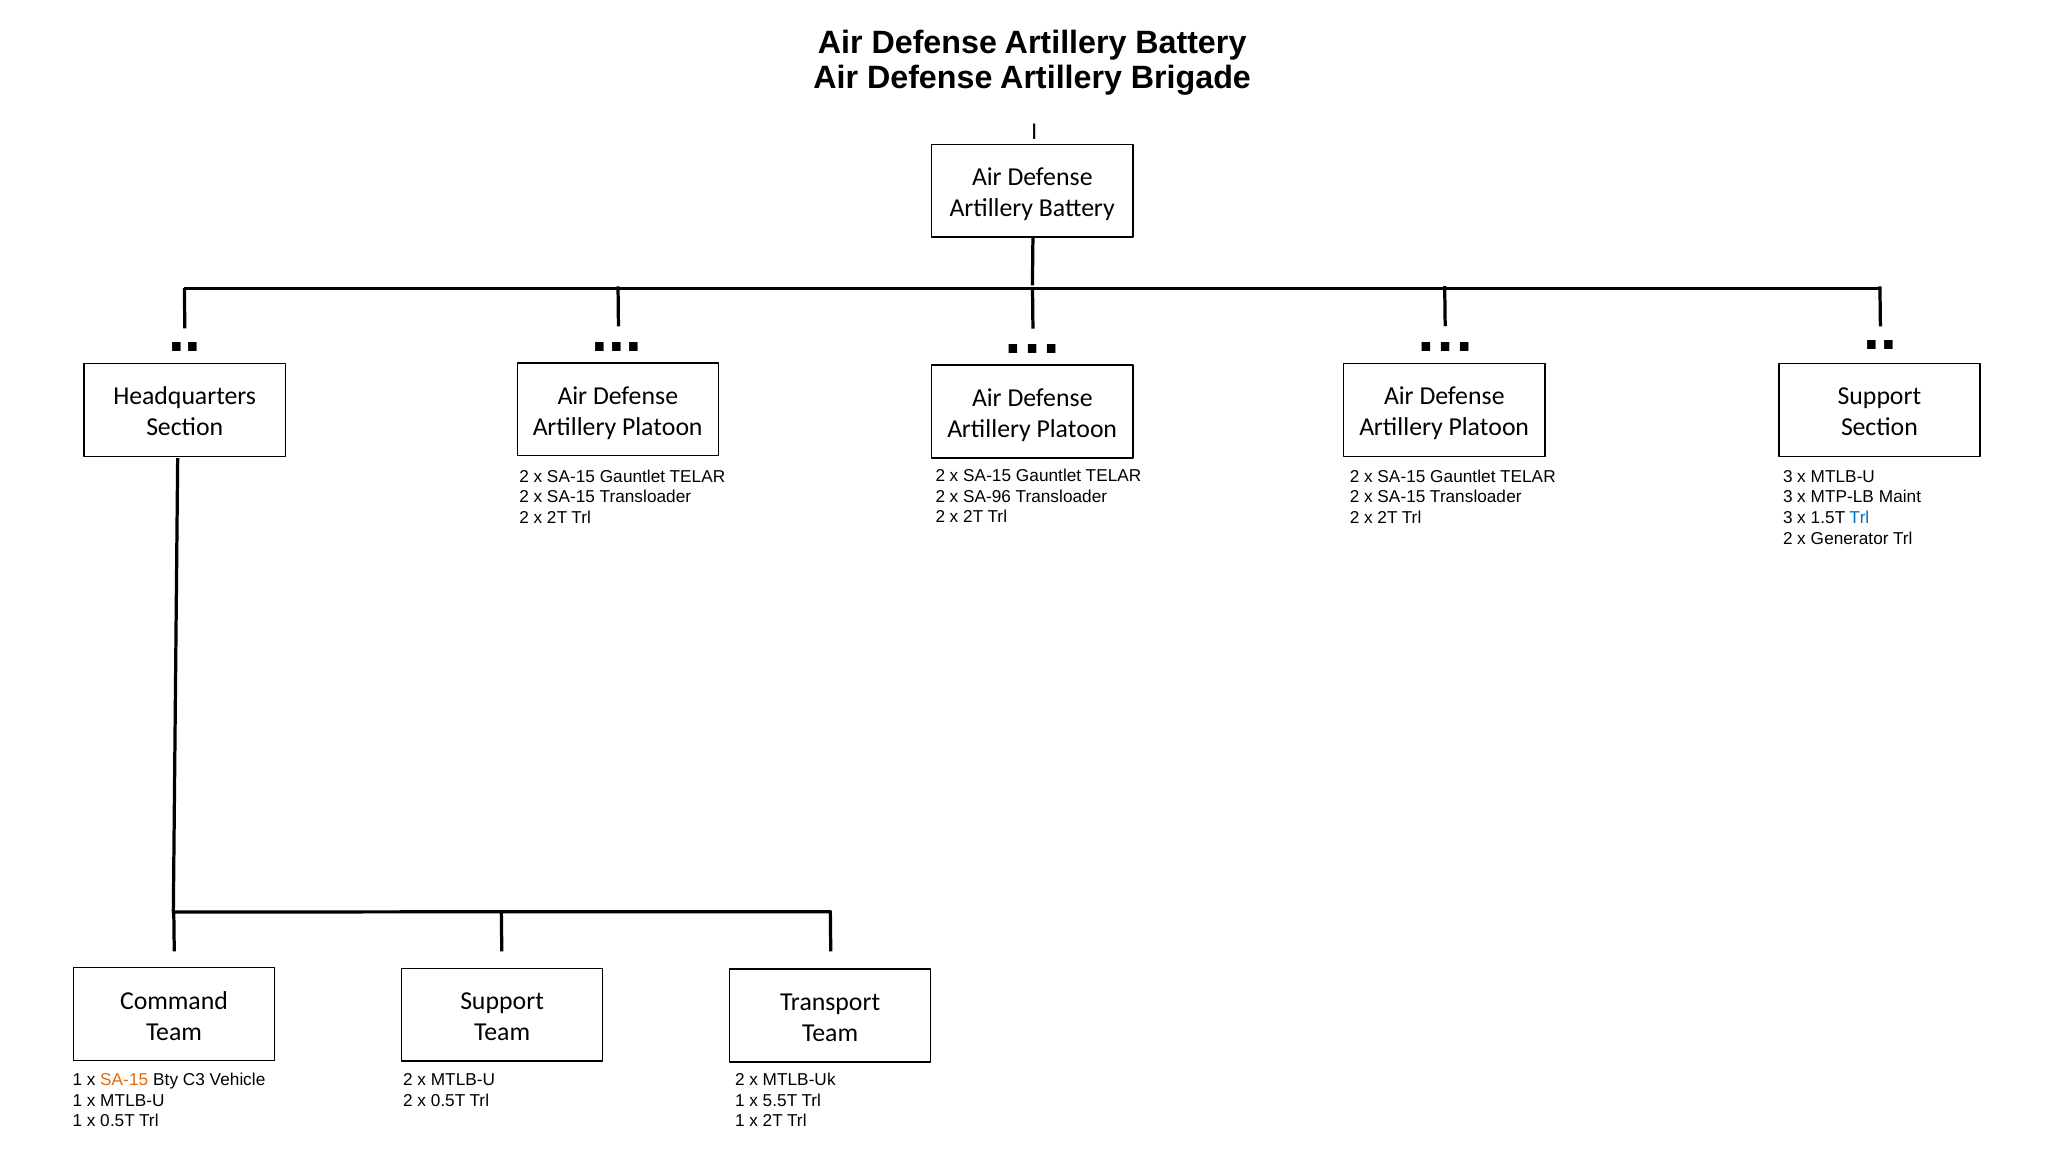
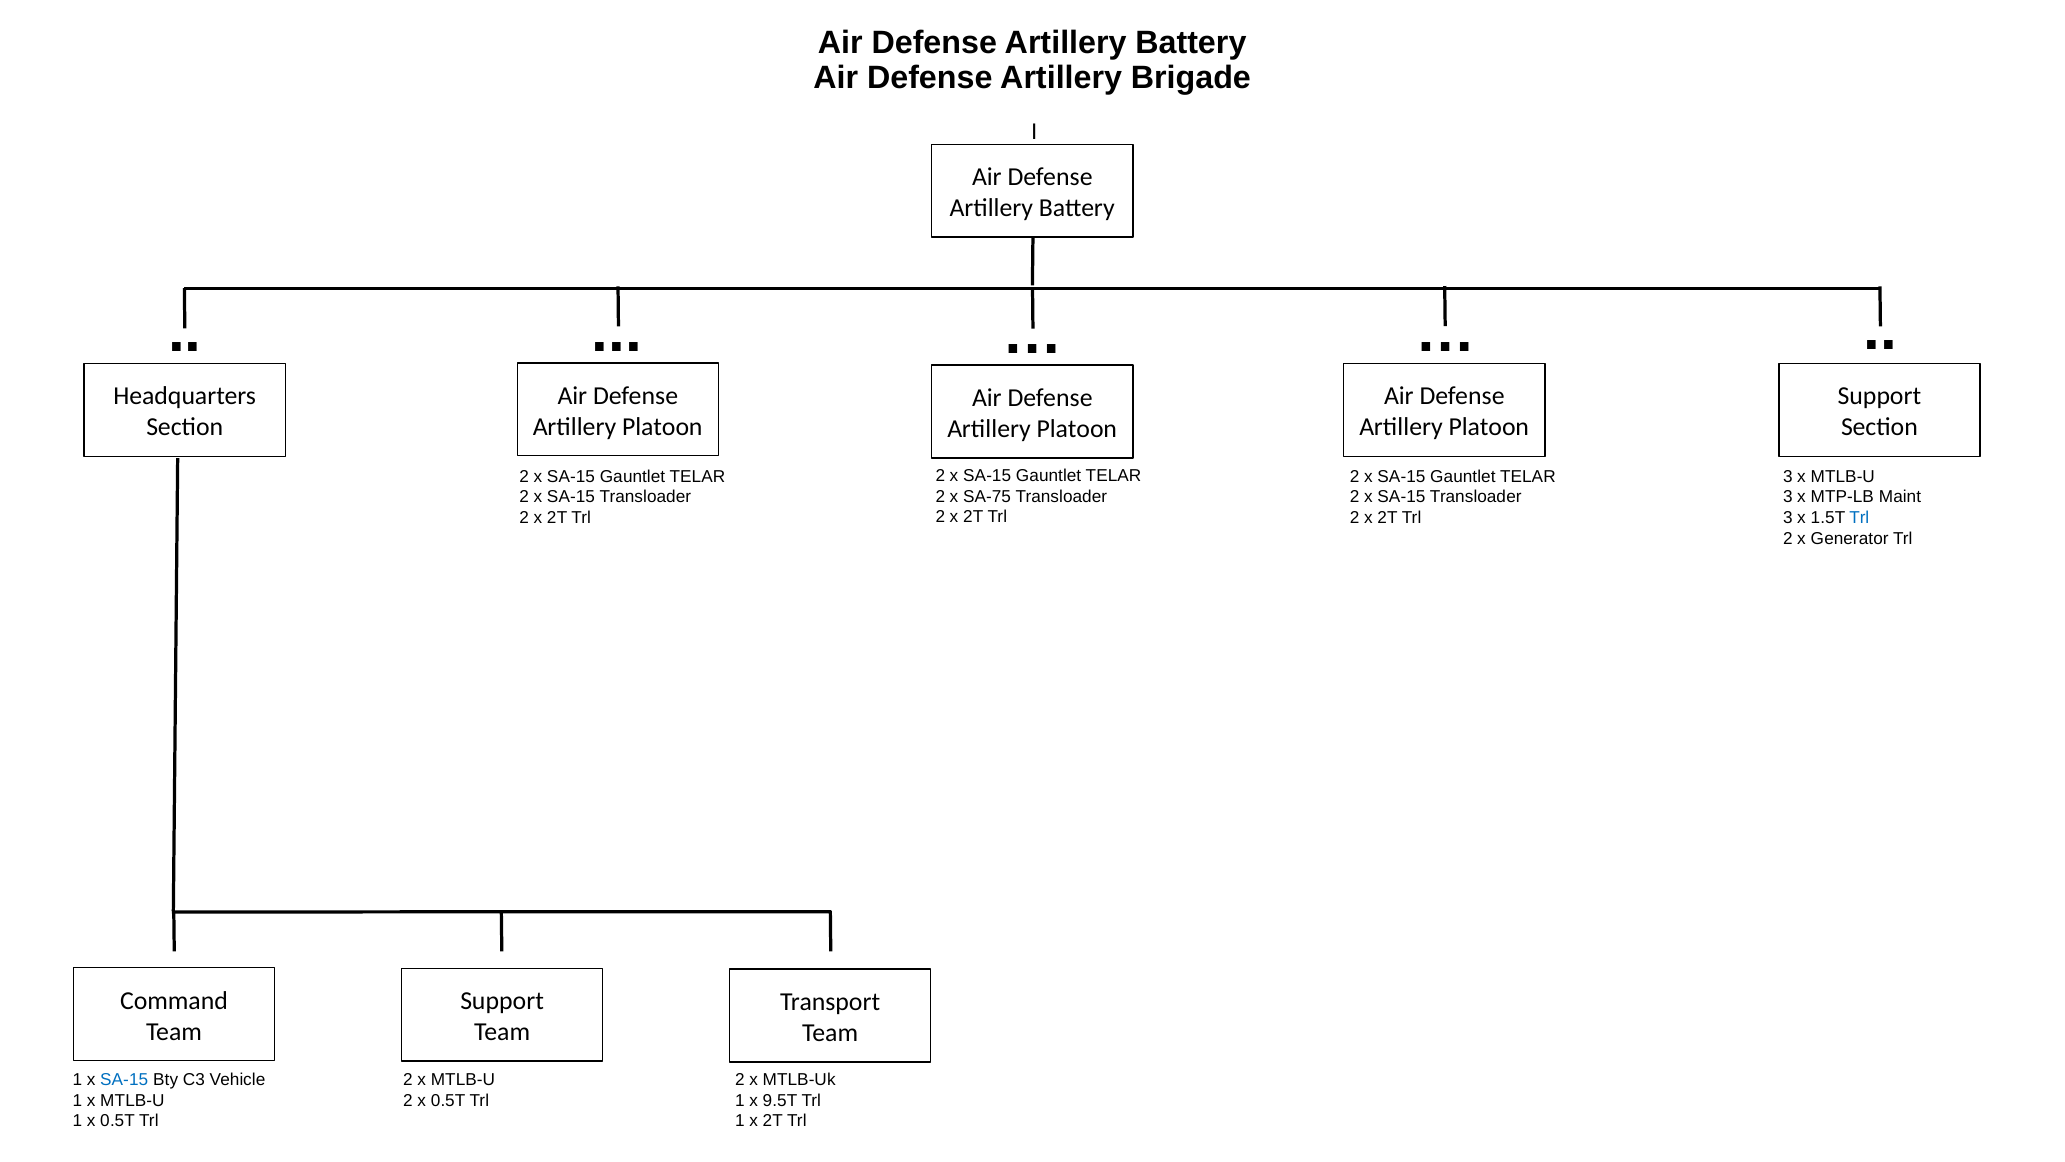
SA-96: SA-96 -> SA-75
SA-15 at (124, 1079) colour: orange -> blue
5.5T: 5.5T -> 9.5T
